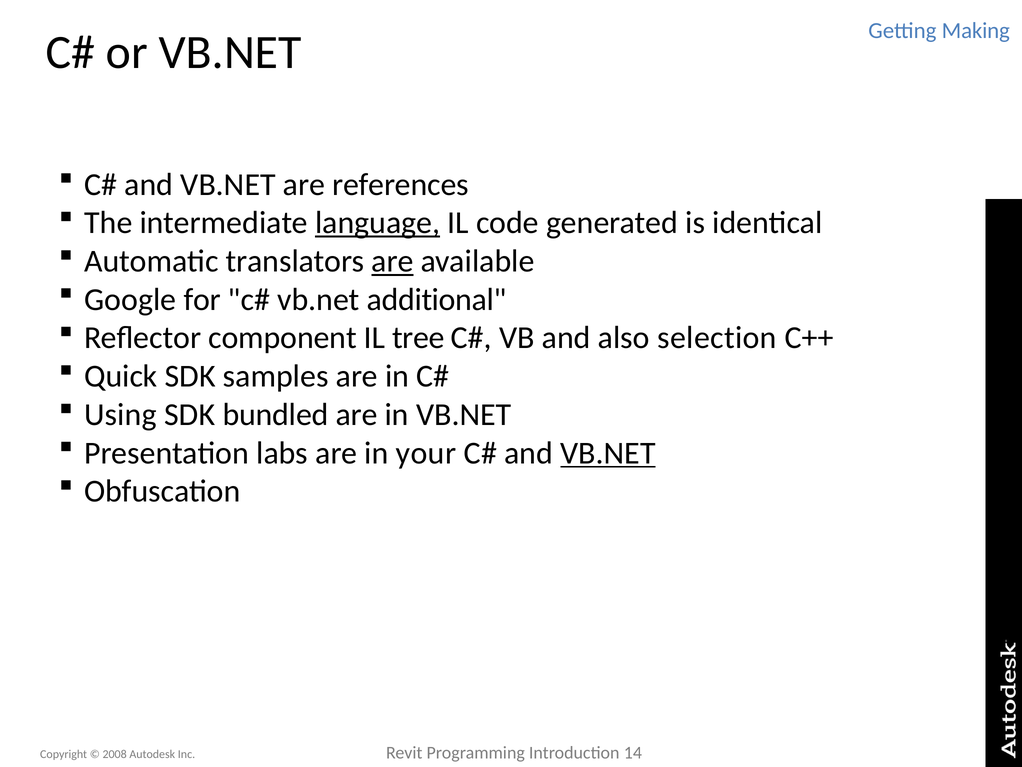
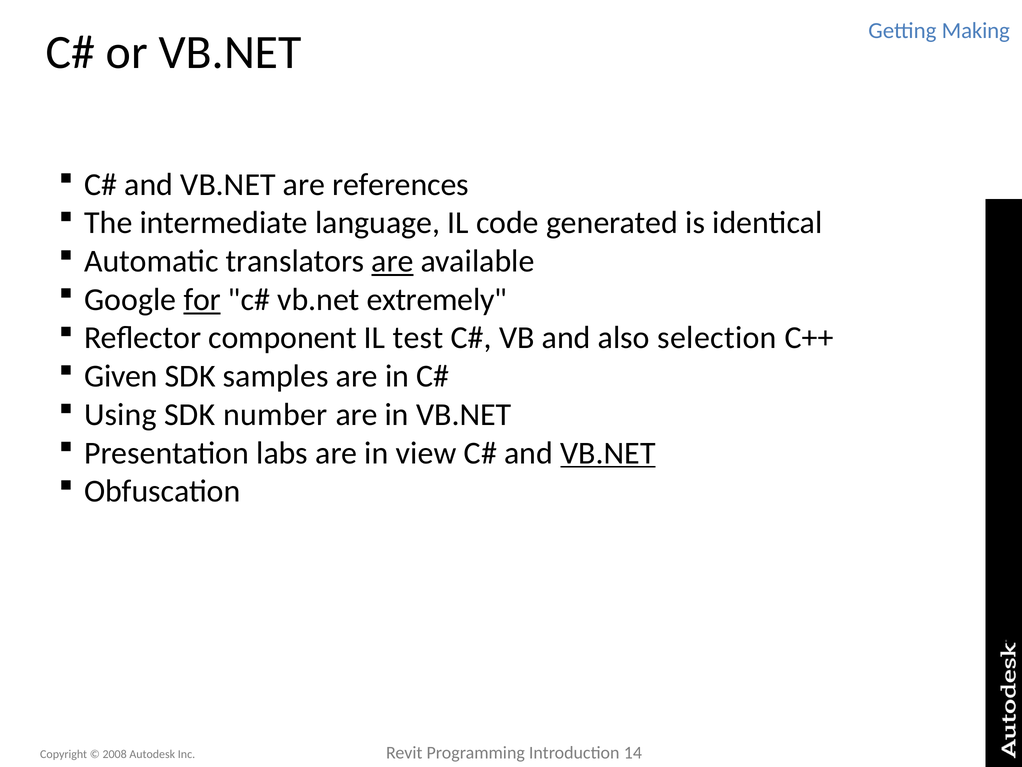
language underline: present -> none
for underline: none -> present
additional: additional -> extremely
tree: tree -> test
Quick: Quick -> Given
bundled: bundled -> number
your: your -> view
